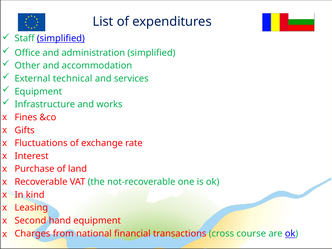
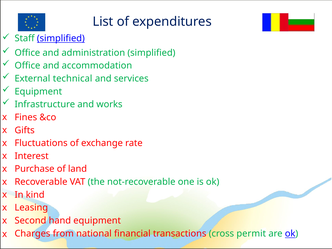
Other at (27, 66): Other -> Office
course: course -> permit
